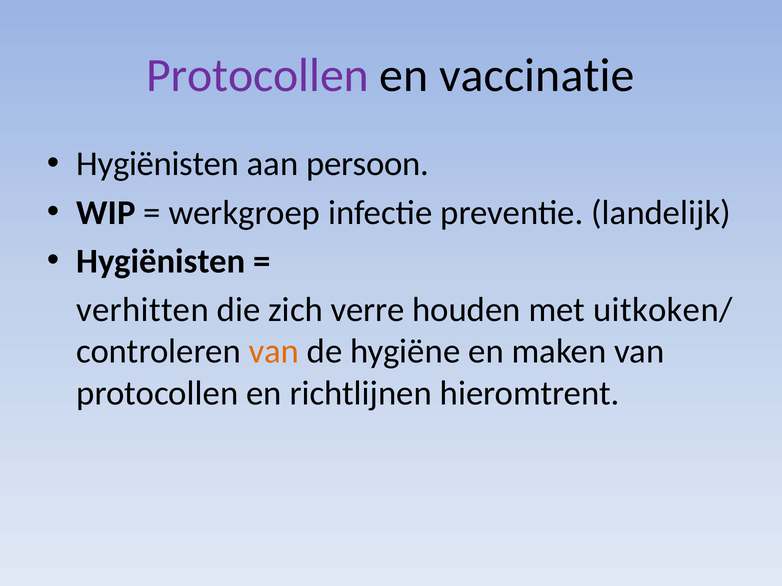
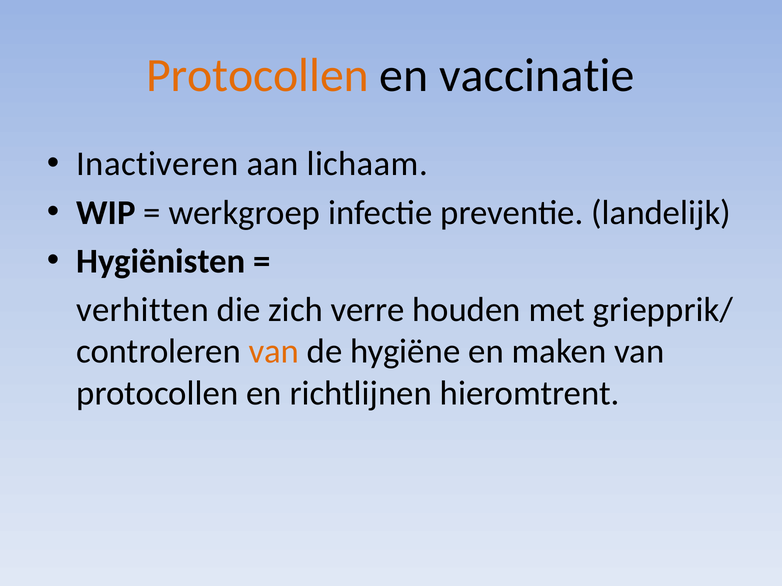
Protocollen at (258, 76) colour: purple -> orange
Hygiënisten at (158, 164): Hygiënisten -> Inactiveren
persoon: persoon -> lichaam
uitkoken/: uitkoken/ -> griepprik/
